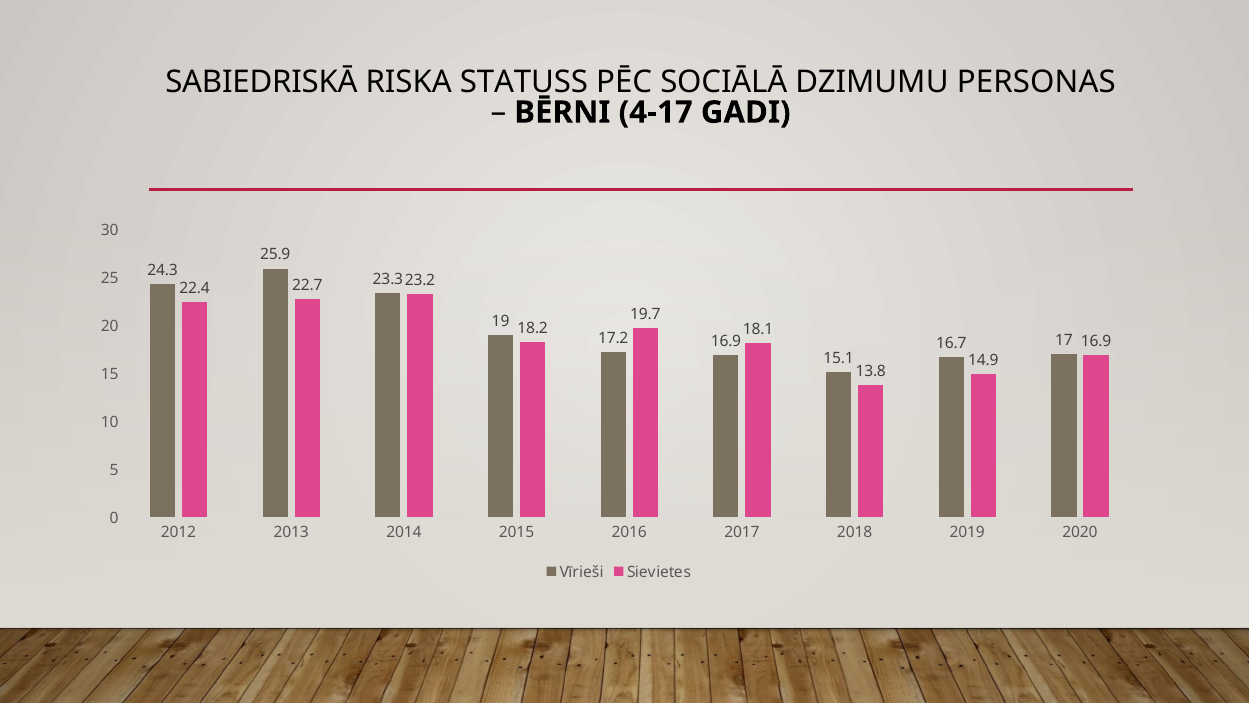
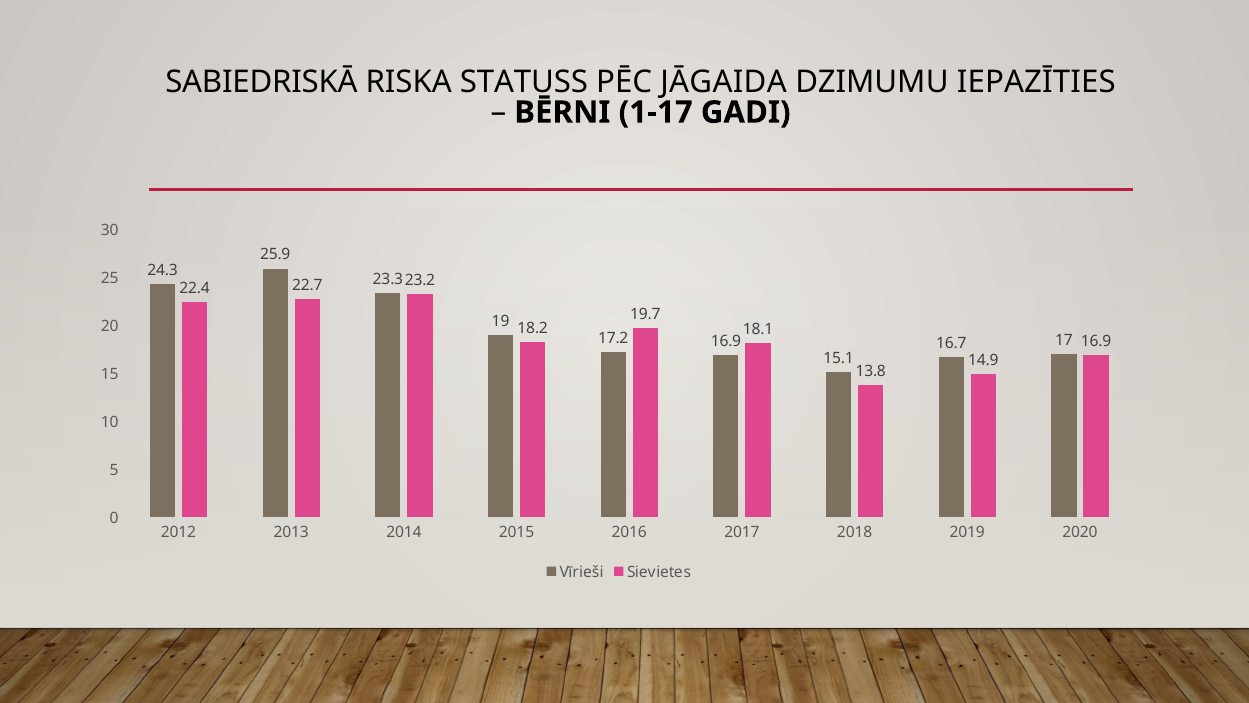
SOCIĀLĀ: SOCIĀLĀ -> JĀGAIDA
PERSONAS: PERSONAS -> IEPAZĪTIES
4-17: 4-17 -> 1-17
